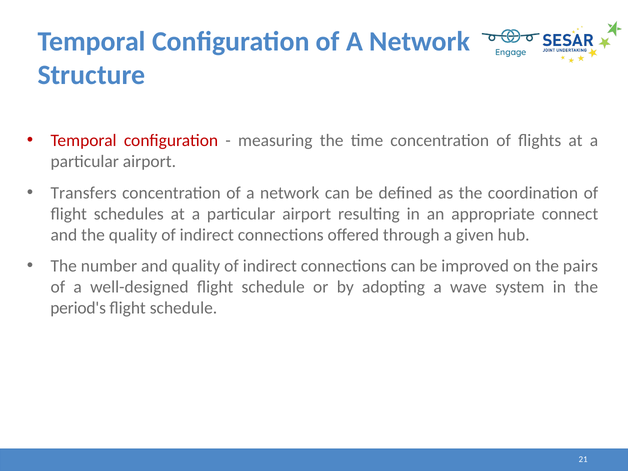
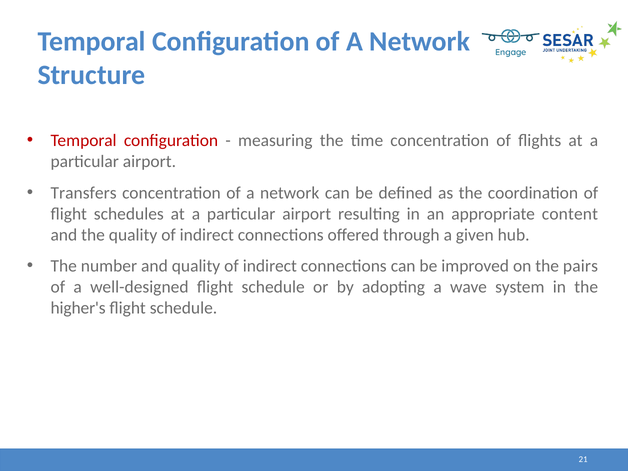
connect: connect -> content
period's: period's -> higher's
